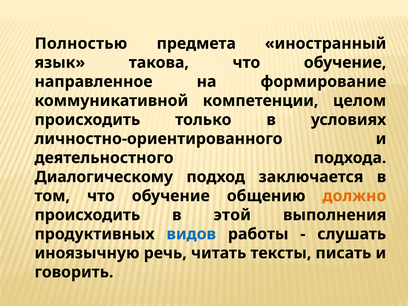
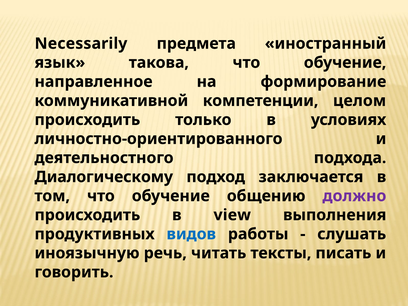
Полностью: Полностью -> Necessarily
должно colour: orange -> purple
этой: этой -> view
